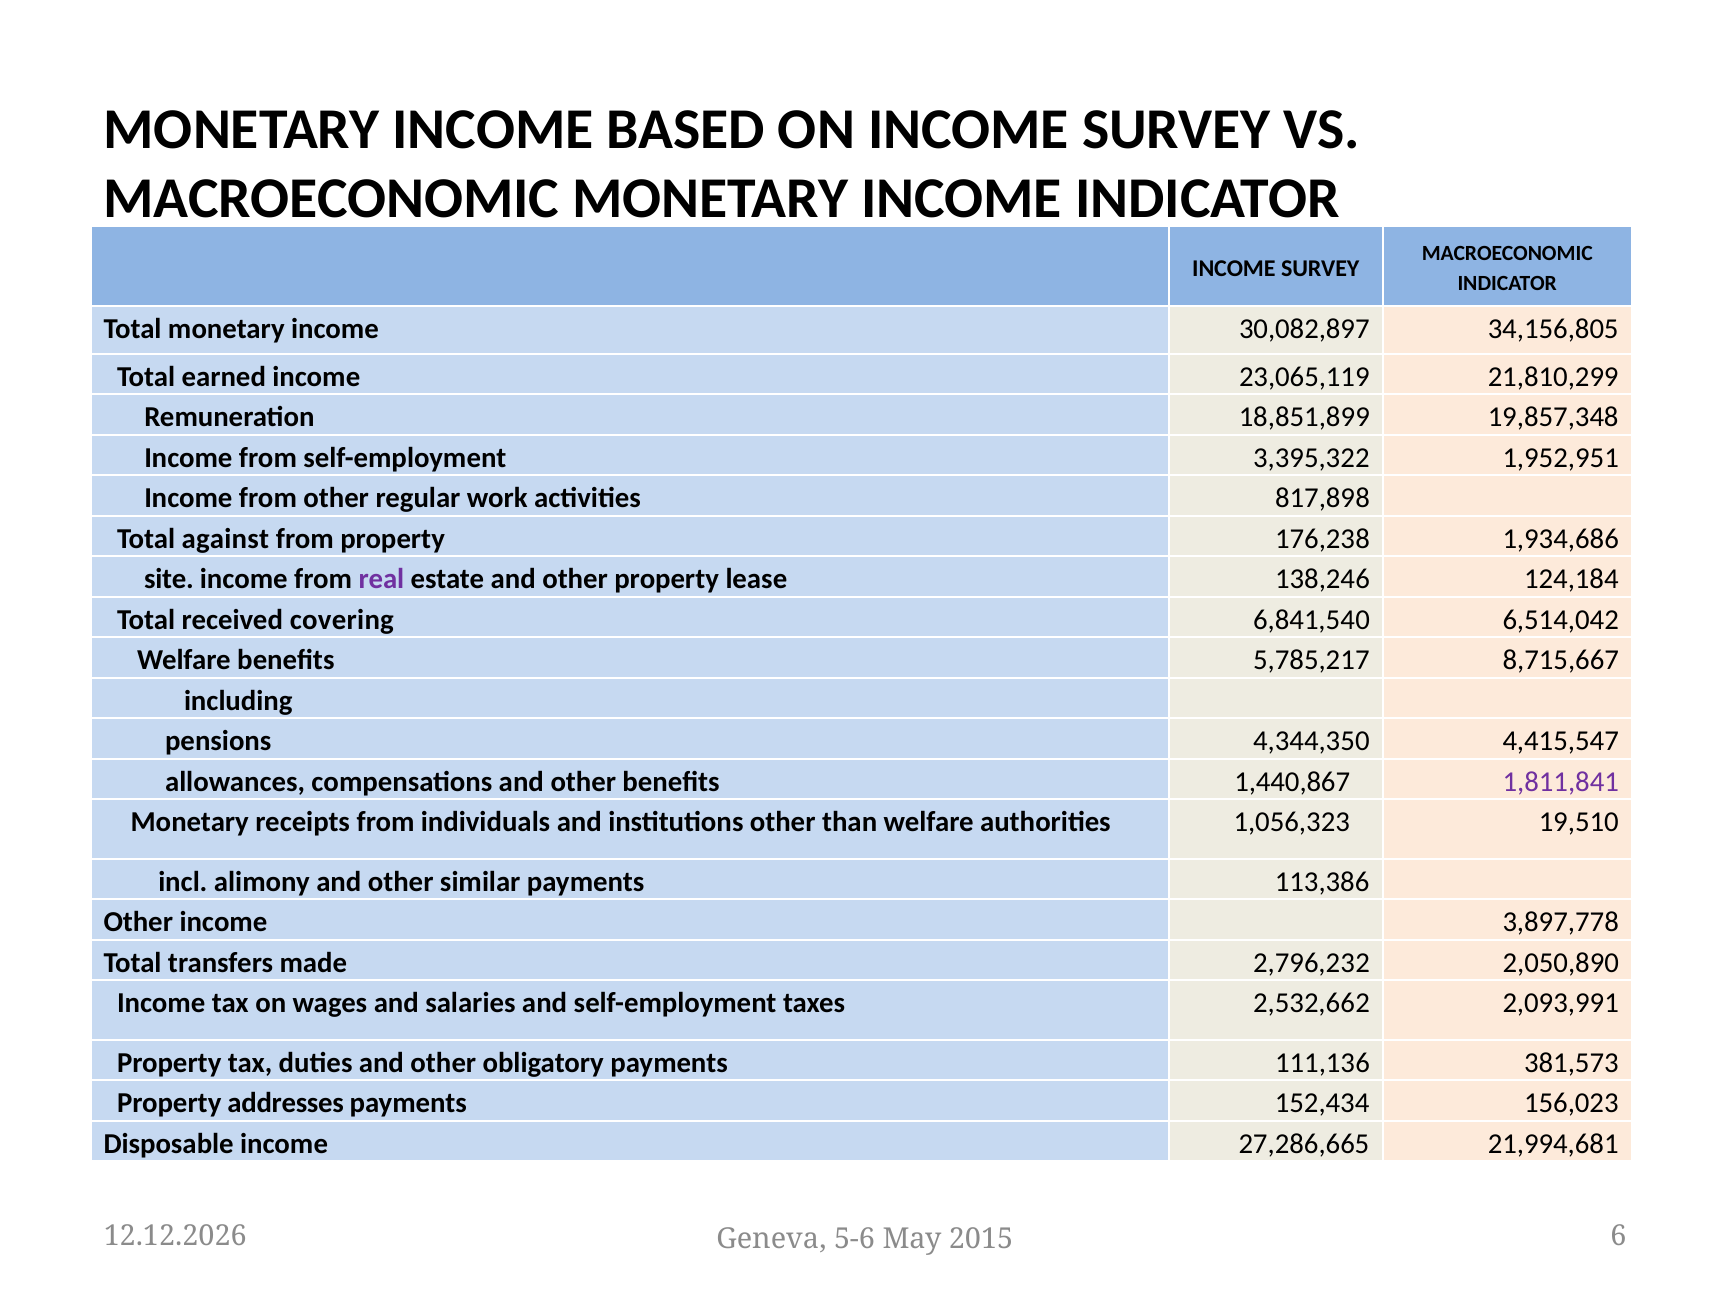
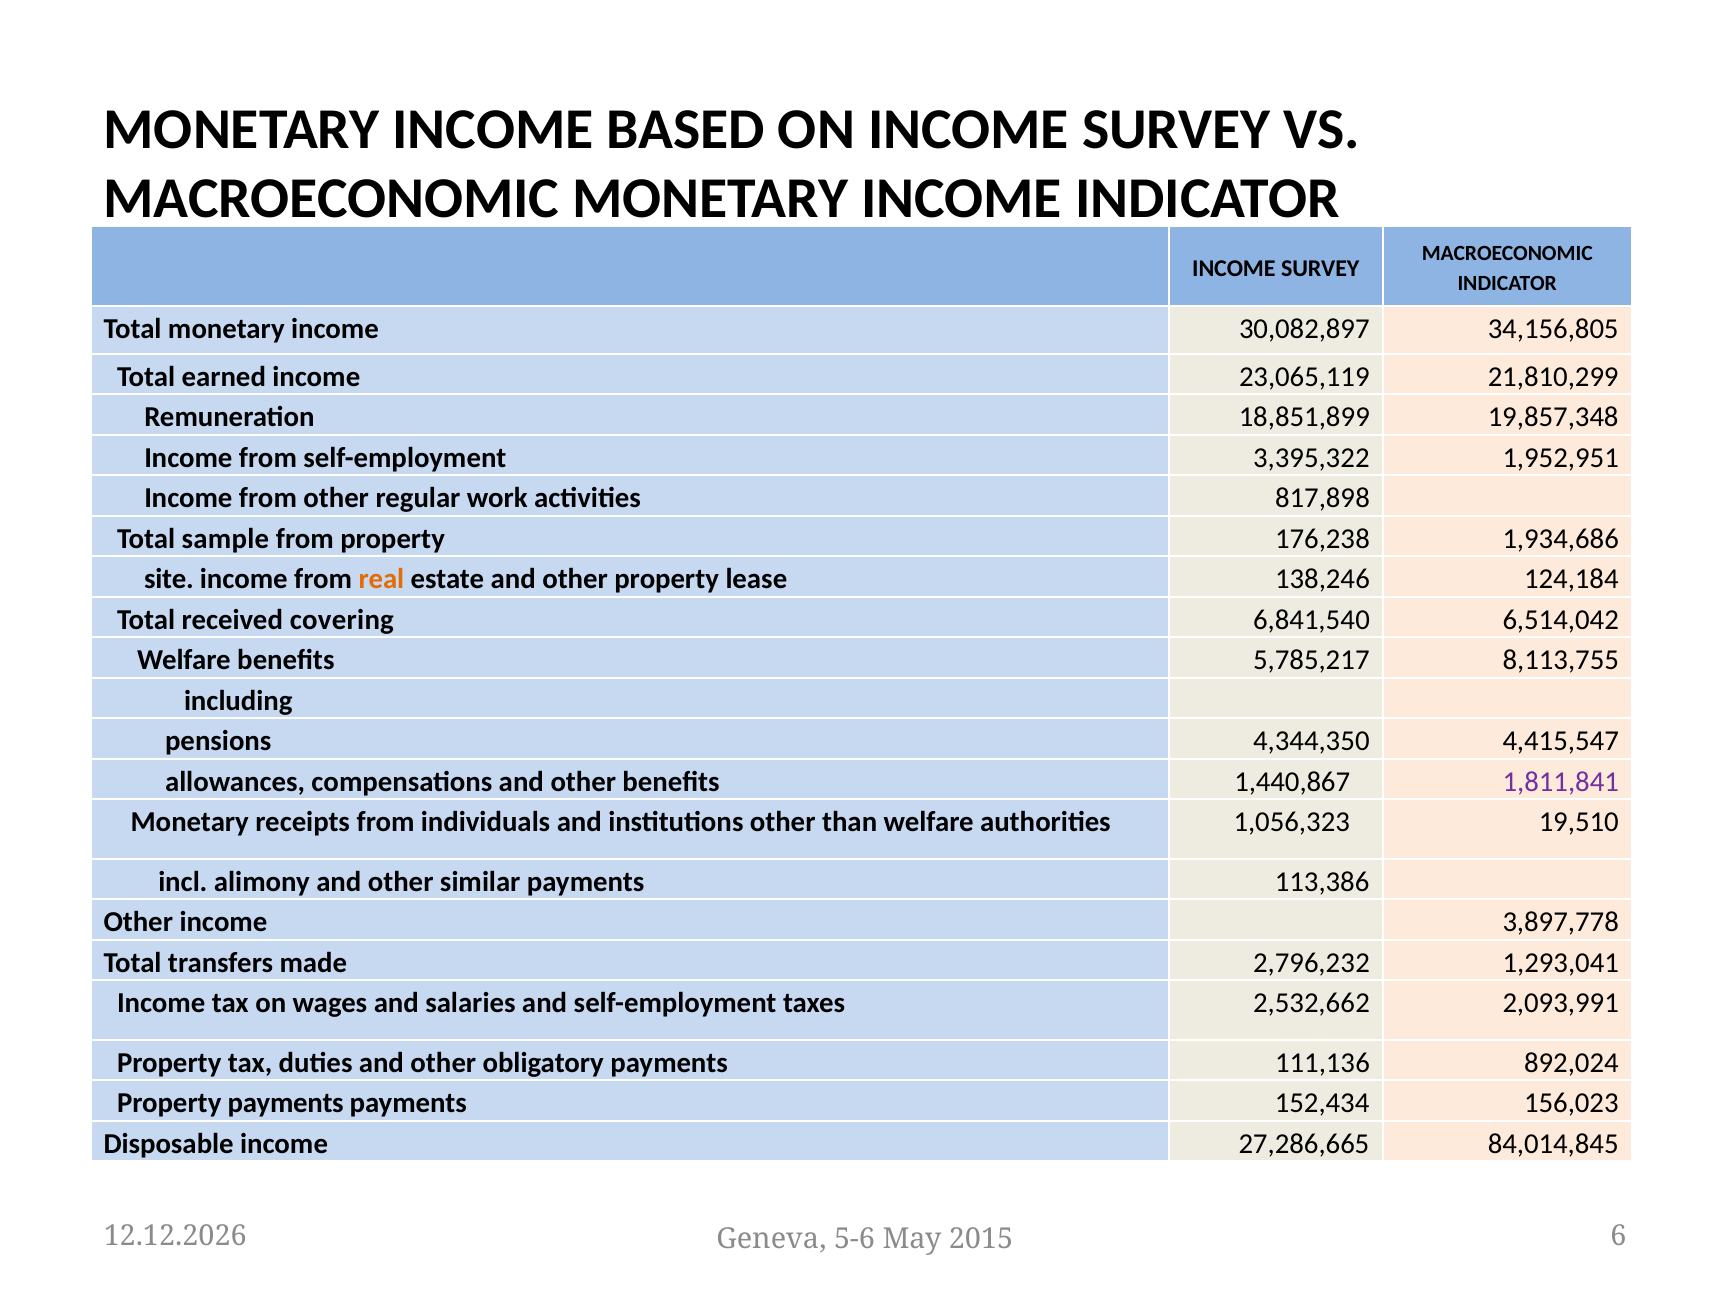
against: against -> sample
real colour: purple -> orange
8,715,667: 8,715,667 -> 8,113,755
2,050,890: 2,050,890 -> 1,293,041
381,573: 381,573 -> 892,024
Property addresses: addresses -> payments
21,994,681: 21,994,681 -> 84,014,845
